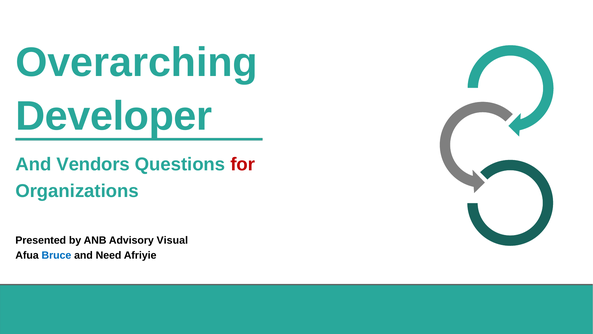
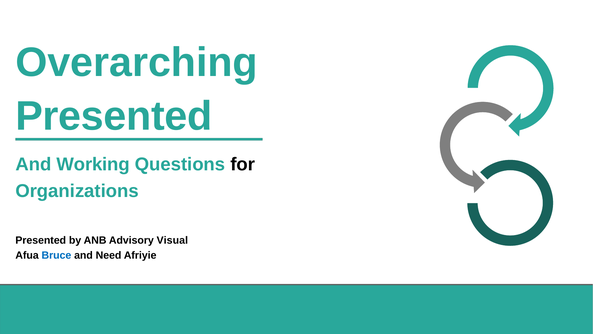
Developer at (114, 116): Developer -> Presented
Vendors: Vendors -> Working
for colour: red -> black
